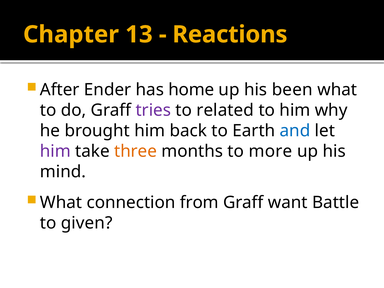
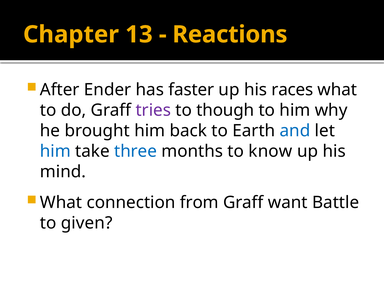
home: home -> faster
been: been -> races
related: related -> though
him at (55, 151) colour: purple -> blue
three colour: orange -> blue
more: more -> know
